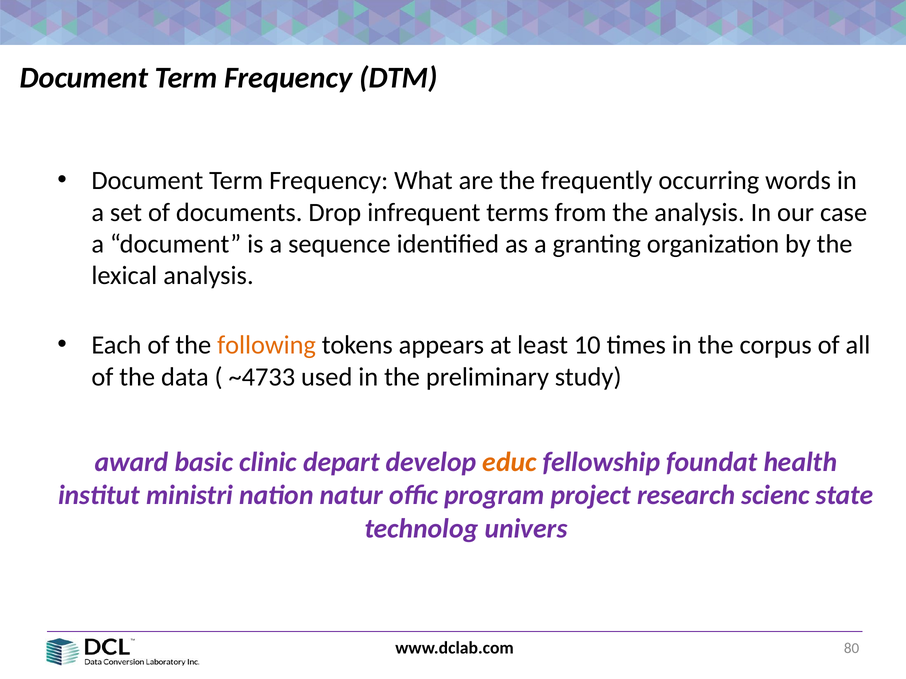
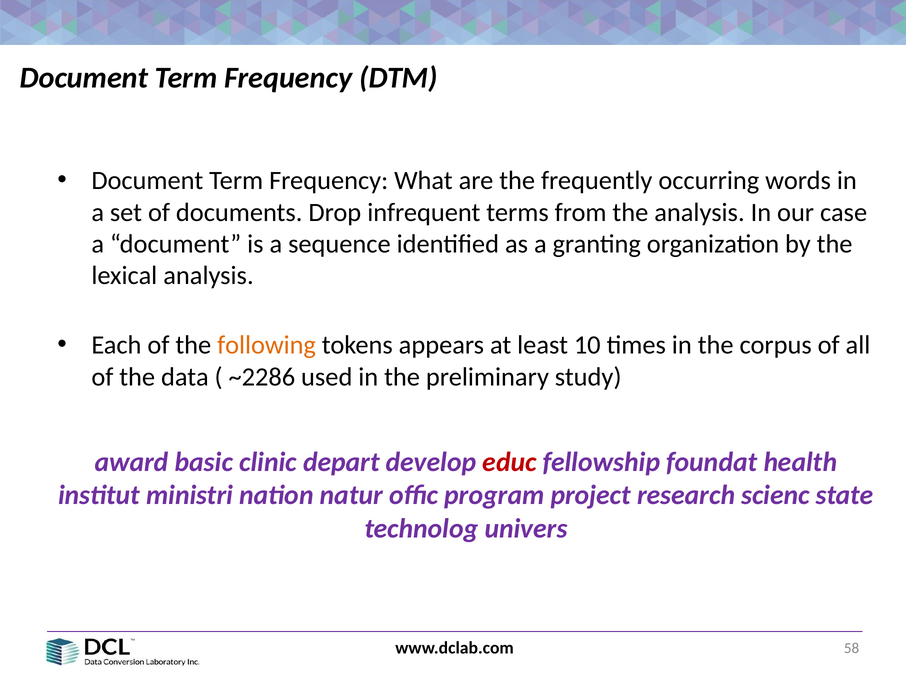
~4733: ~4733 -> ~2286
educ colour: orange -> red
80: 80 -> 58
